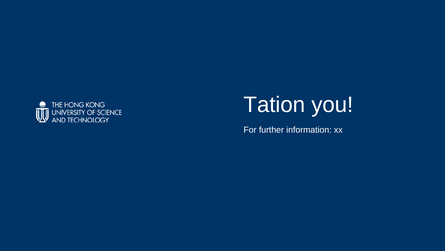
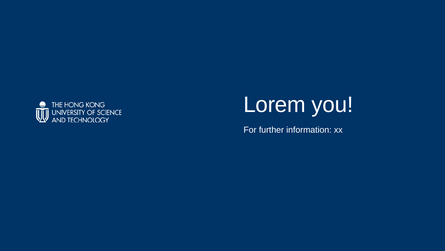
Tation: Tation -> Lorem
